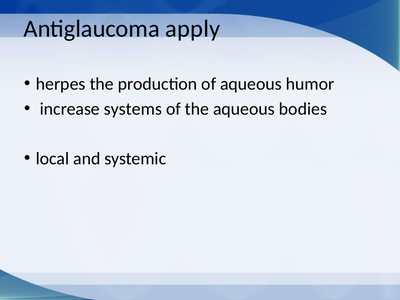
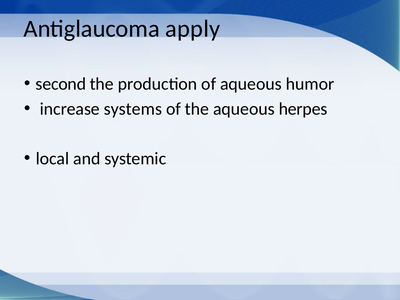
herpes: herpes -> second
bodies: bodies -> herpes
